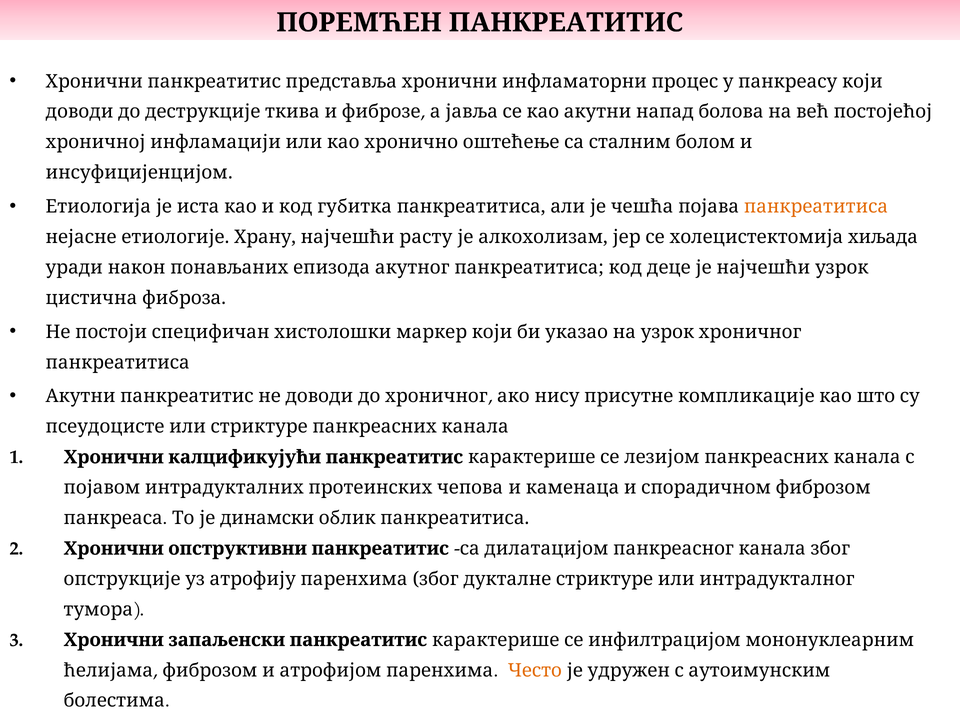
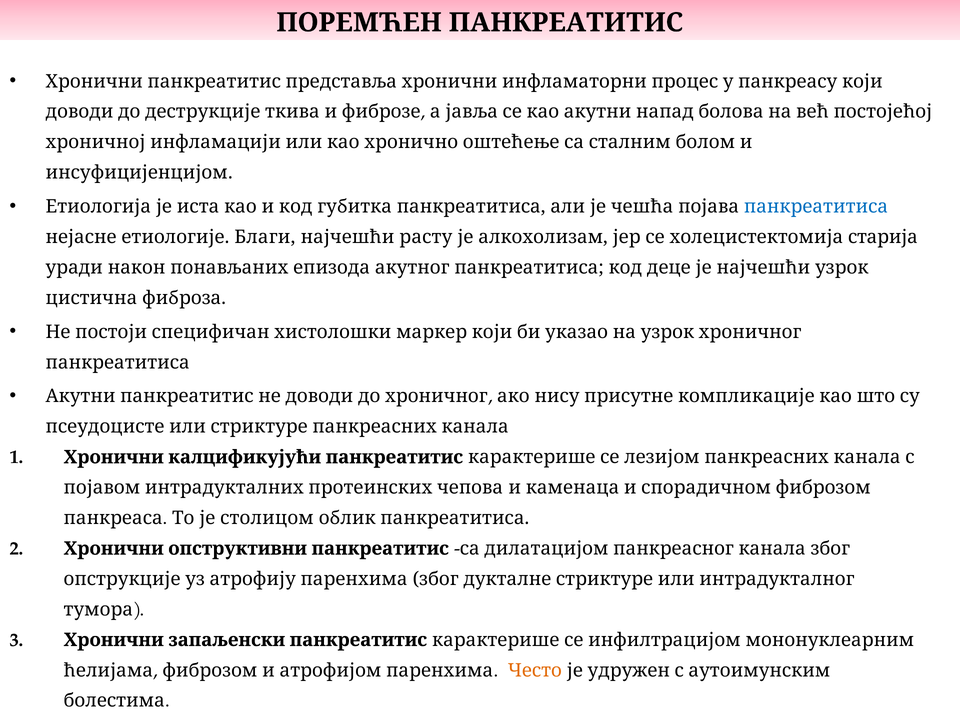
панкреатитиса at (816, 207) colour: orange -> blue
Храну: Храну -> Благи
хиљада: хиљада -> старија
динамски: динамски -> столицом
